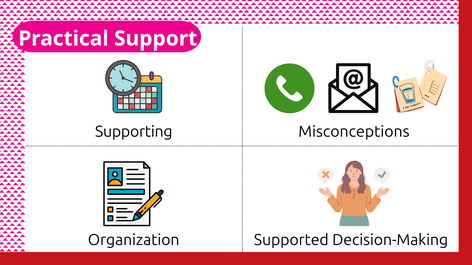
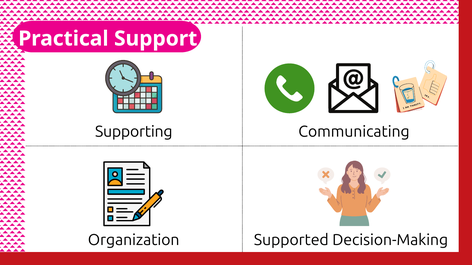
Misconceptions: Misconceptions -> Communicating
